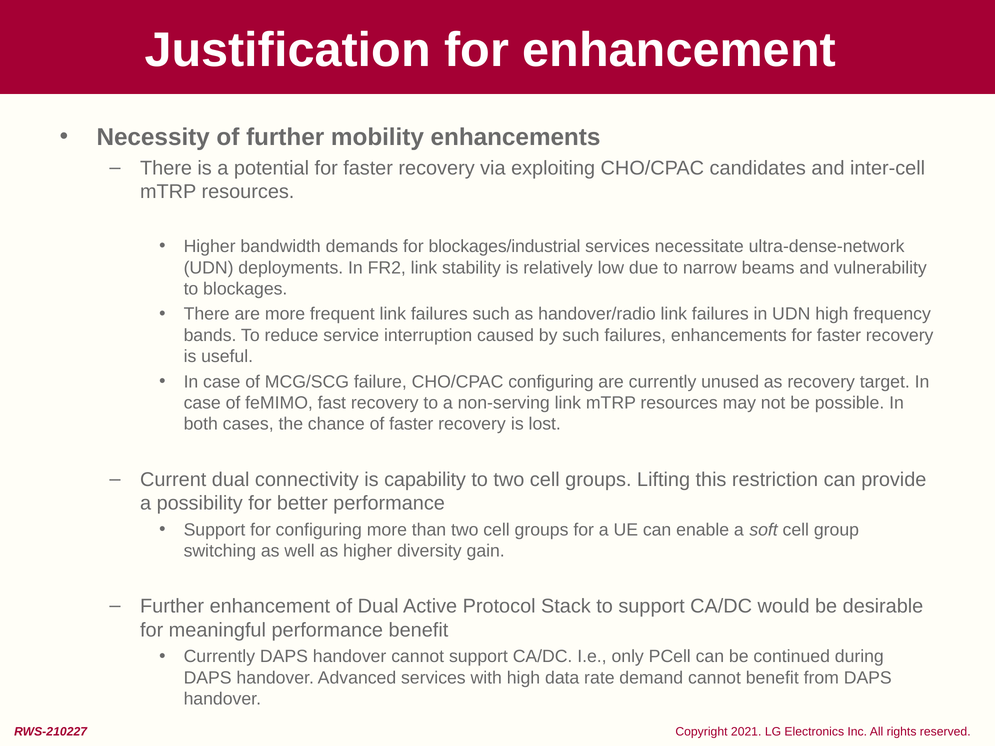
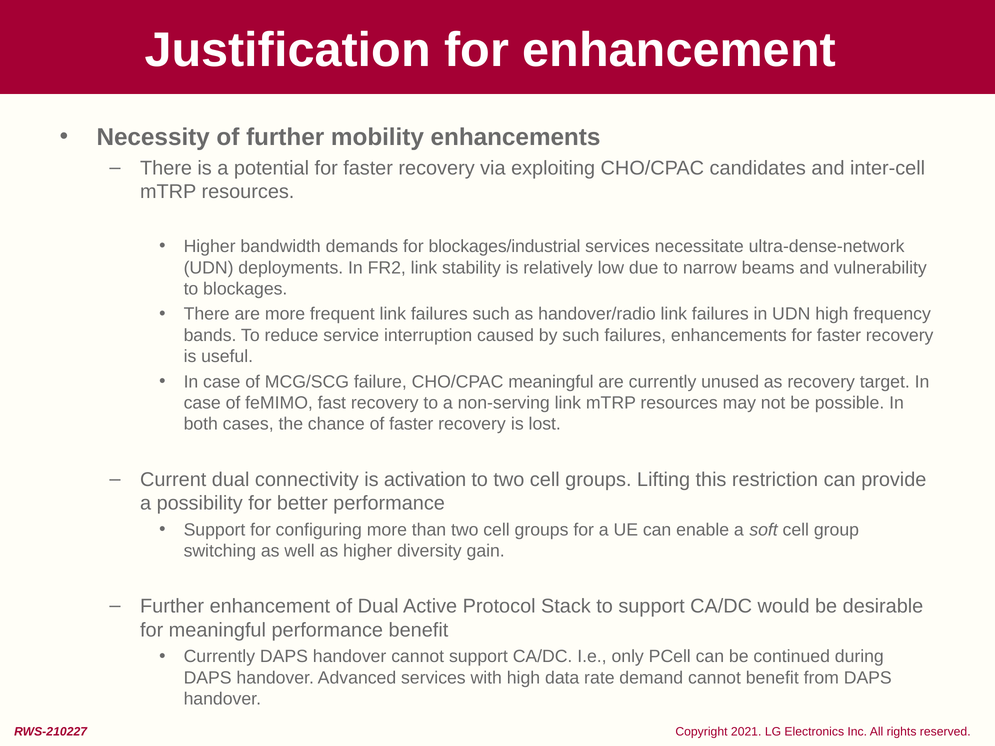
CHO/CPAC configuring: configuring -> meaningful
capability: capability -> activation
